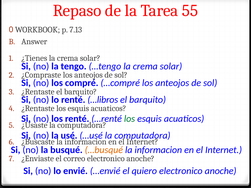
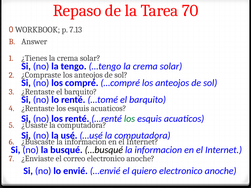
55: 55 -> 70
…libros: …libros -> …tomé
…busqué colour: orange -> black
